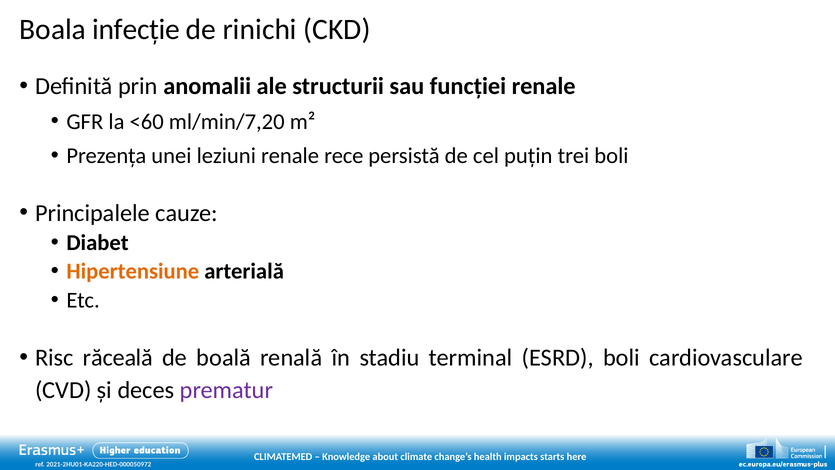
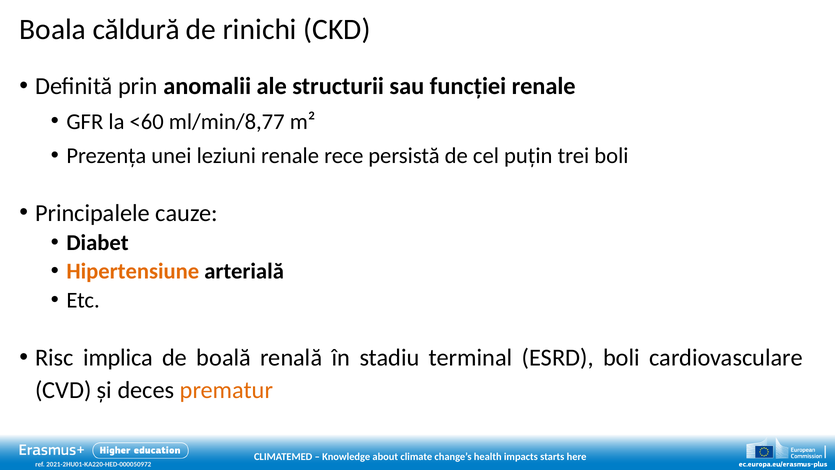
infecție: infecție -> căldură
ml/min/7,20: ml/min/7,20 -> ml/min/8,77
răceală: răceală -> implica
prematur colour: purple -> orange
